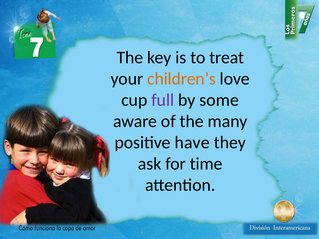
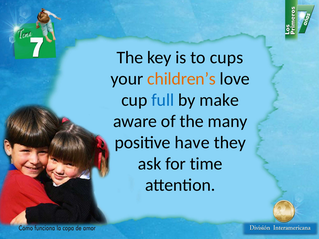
treat: treat -> cups
full colour: purple -> blue
some: some -> make
